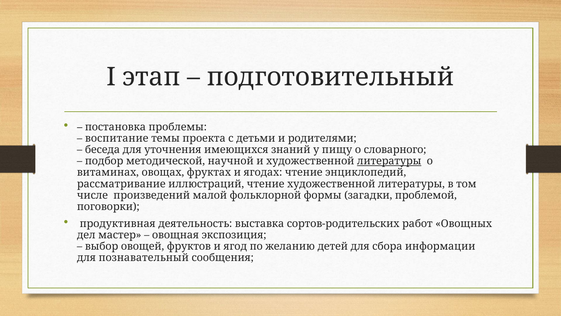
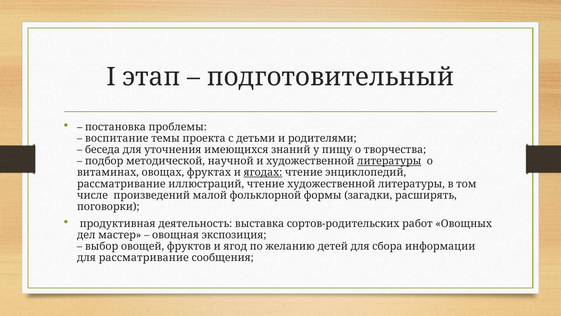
словарного: словарного -> творчества
ягодах underline: none -> present
проблемой: проблемой -> расширять
для познавательный: познавательный -> рассматривание
